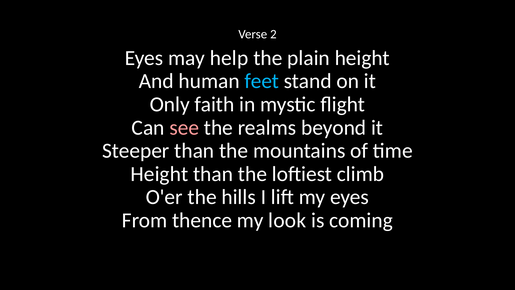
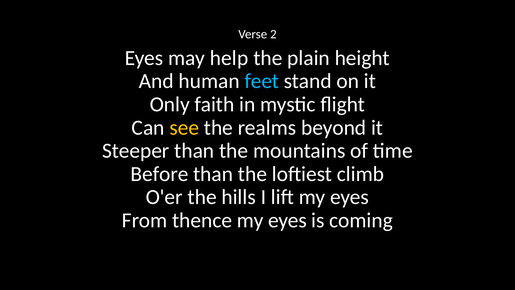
see colour: pink -> yellow
Height at (159, 174): Height -> Before
thence my look: look -> eyes
